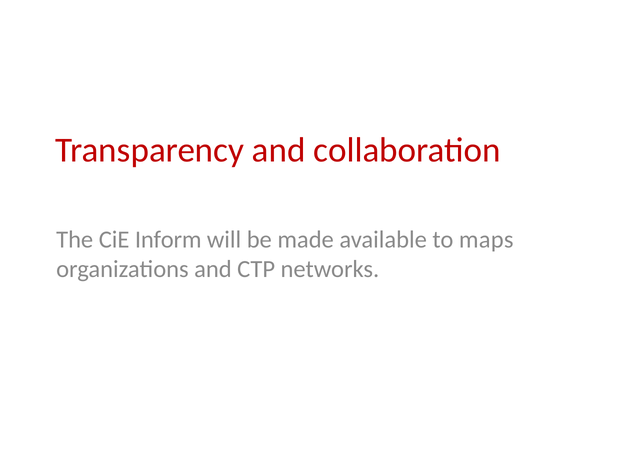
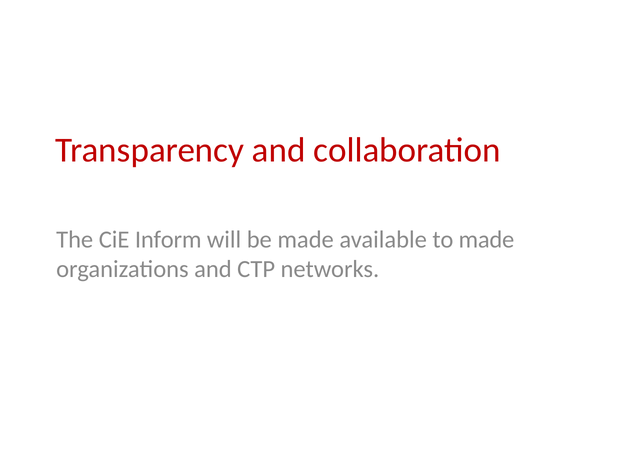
to maps: maps -> made
